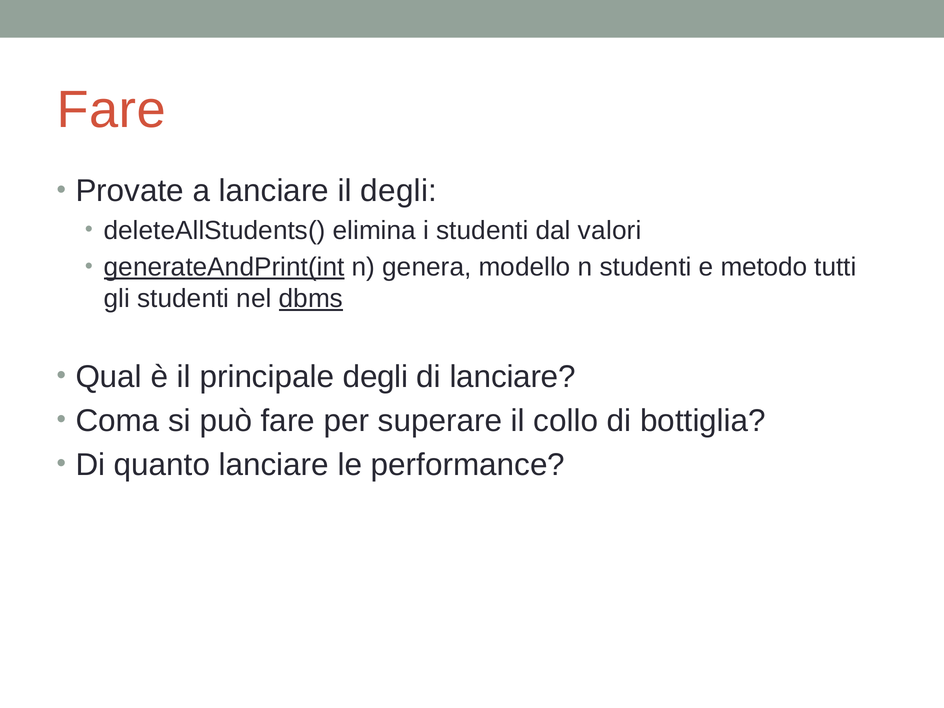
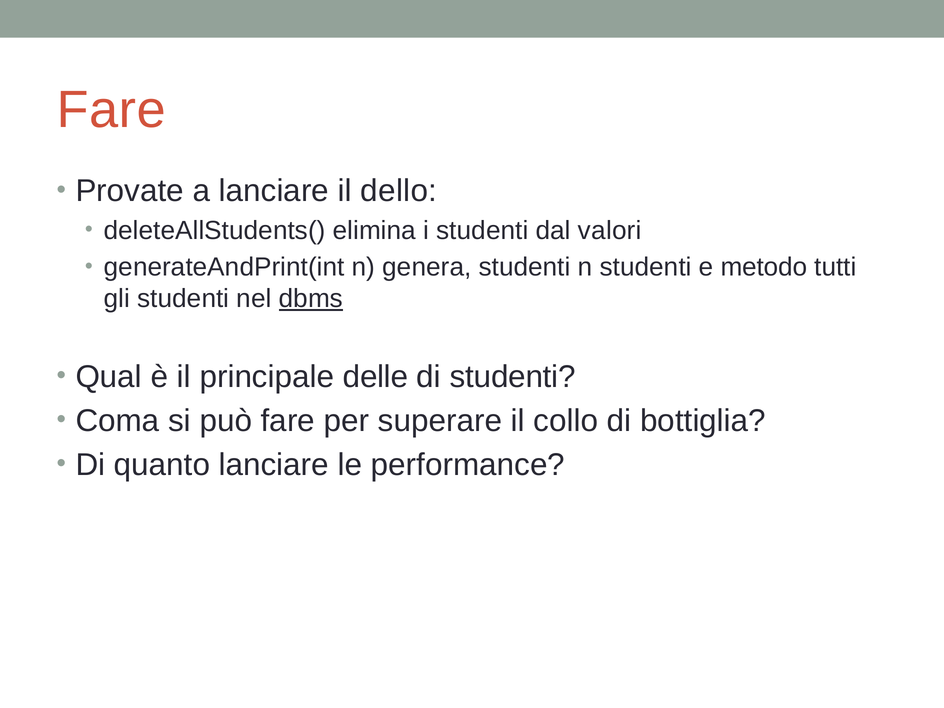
il degli: degli -> dello
generateAndPrint(int underline: present -> none
genera modello: modello -> studenti
principale degli: degli -> delle
di lanciare: lanciare -> studenti
